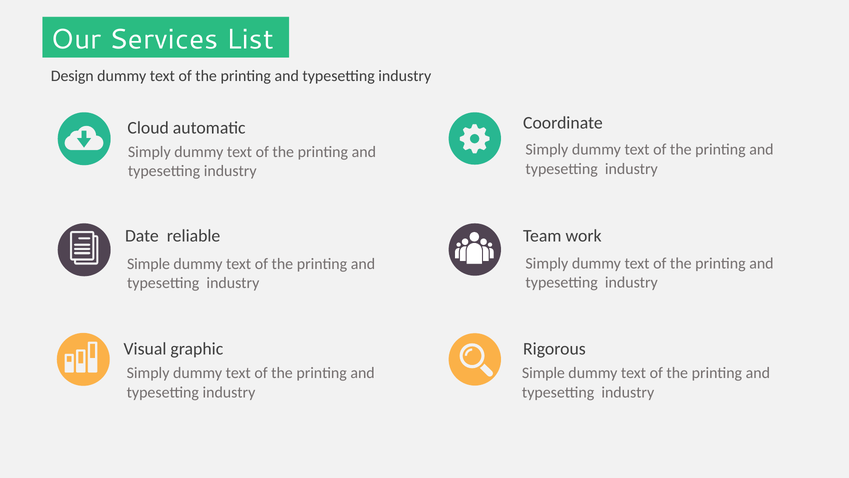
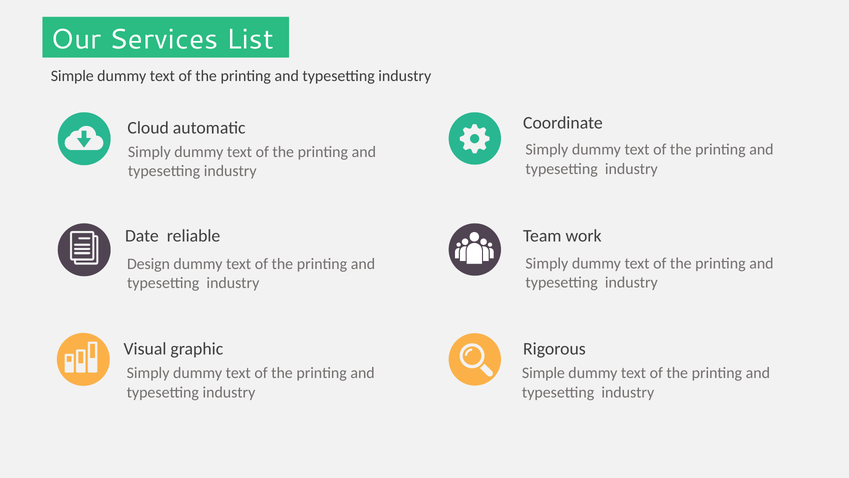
Design at (72, 76): Design -> Simple
Simple at (149, 264): Simple -> Design
